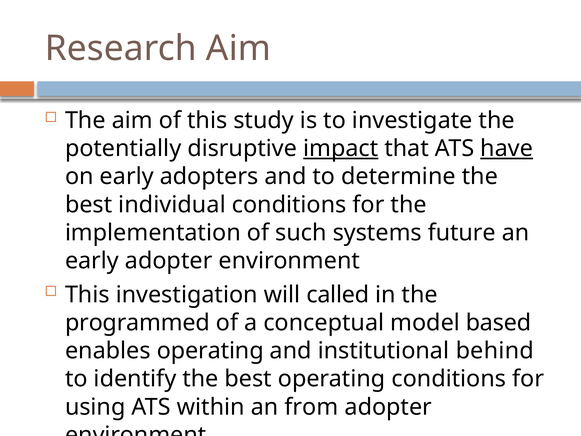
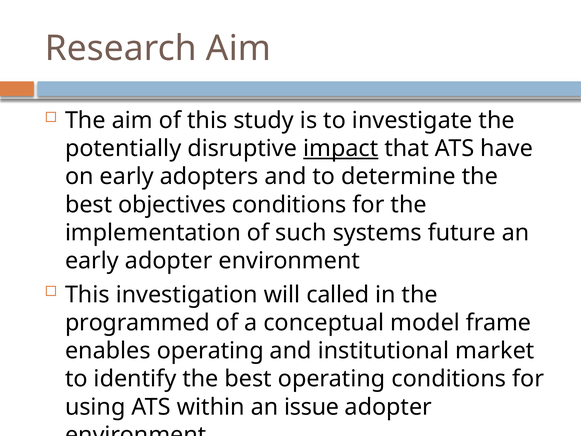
have underline: present -> none
individual: individual -> objectives
based: based -> frame
behind: behind -> market
from: from -> issue
